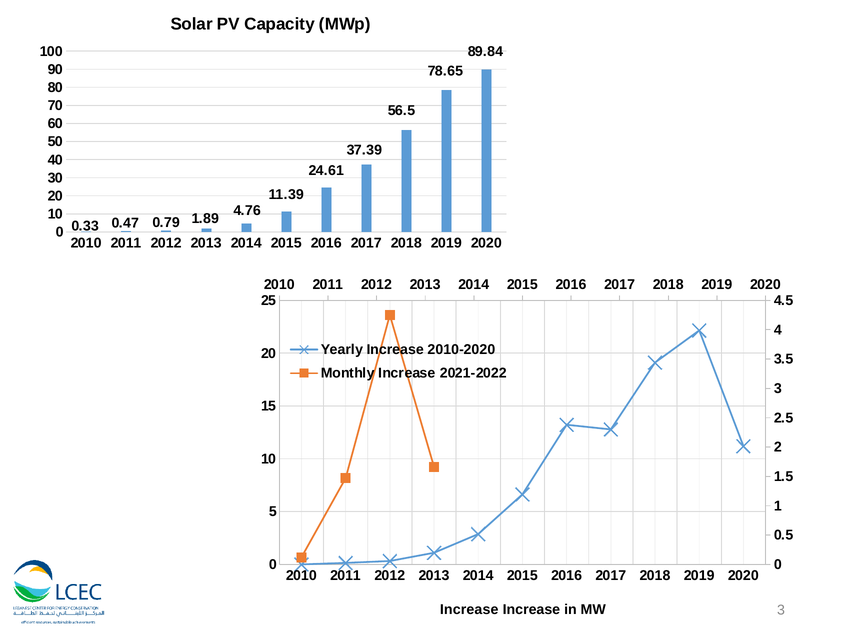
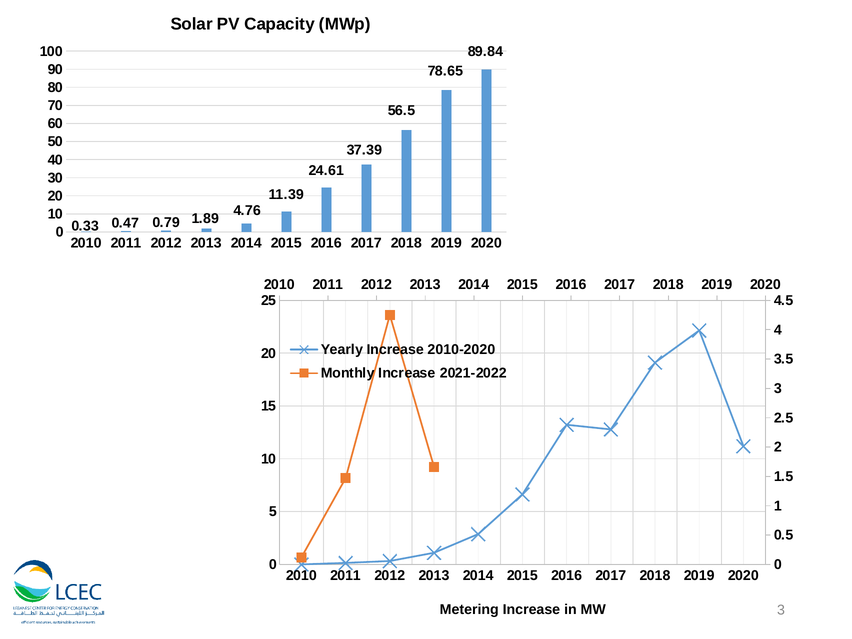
Increase at (469, 610): Increase -> Metering
